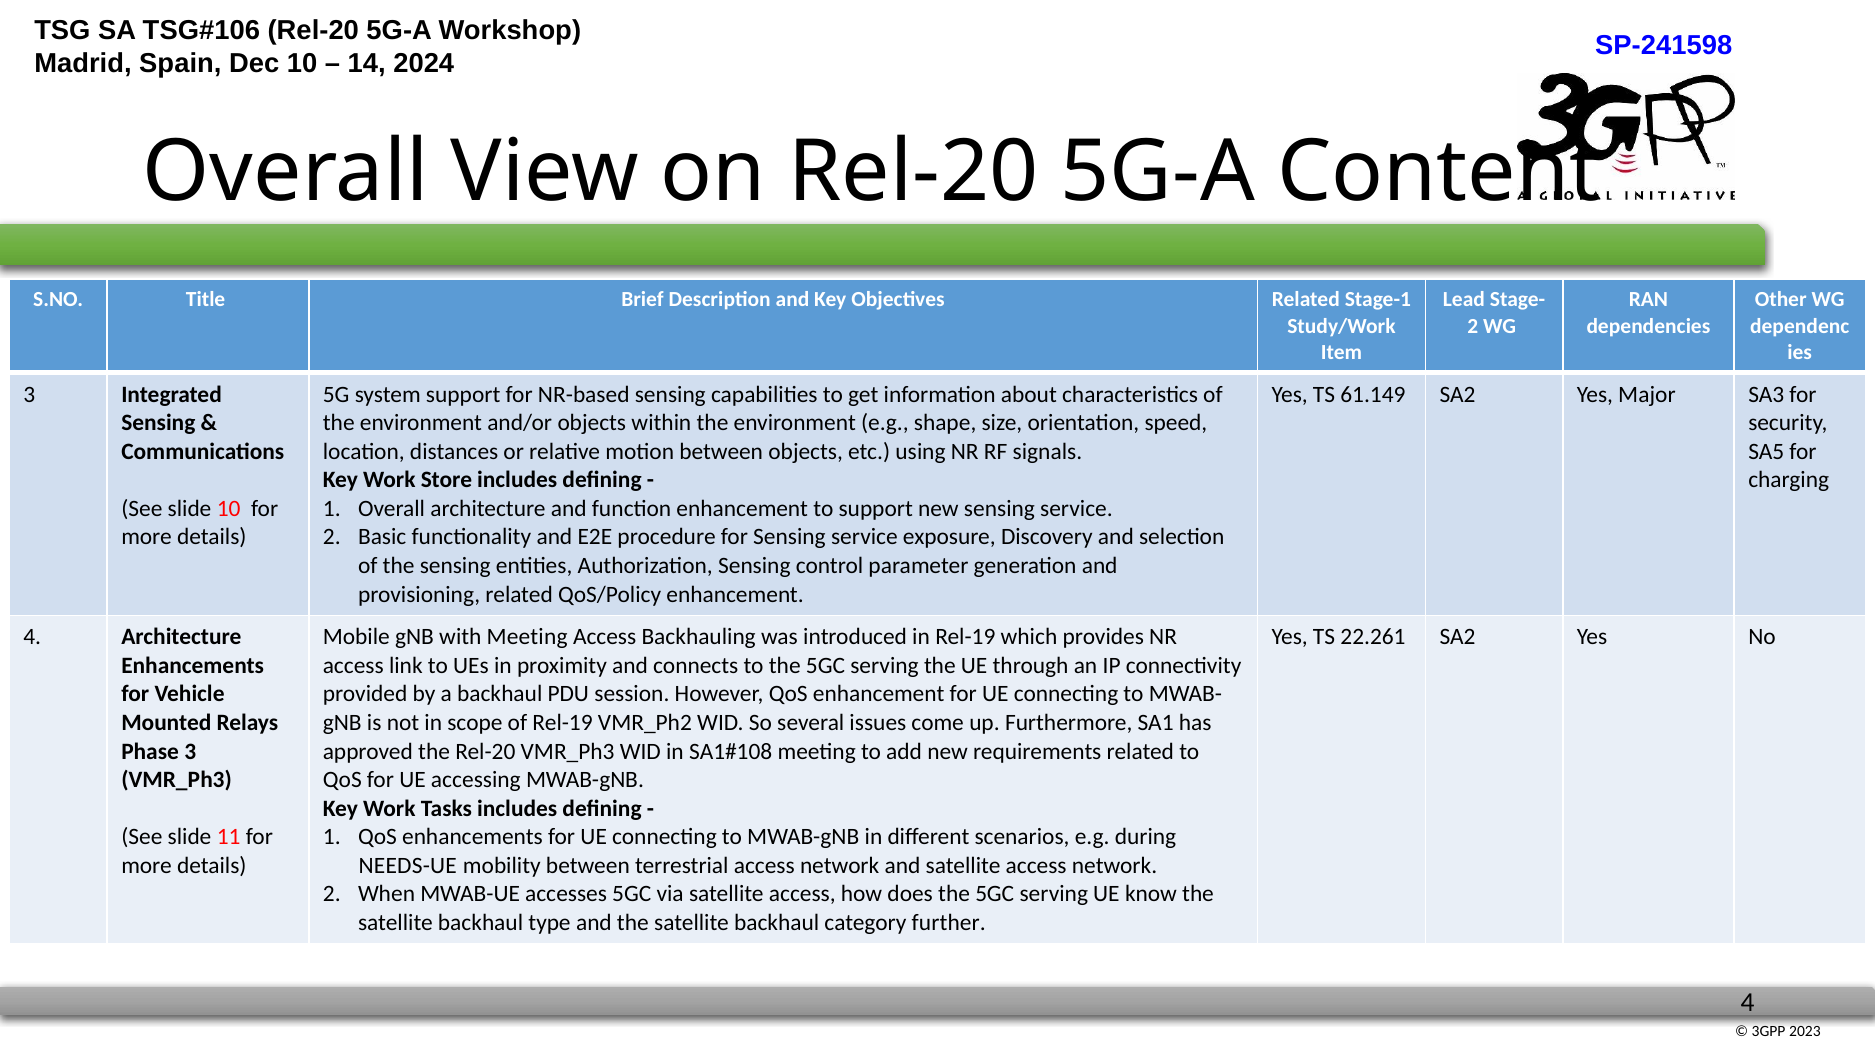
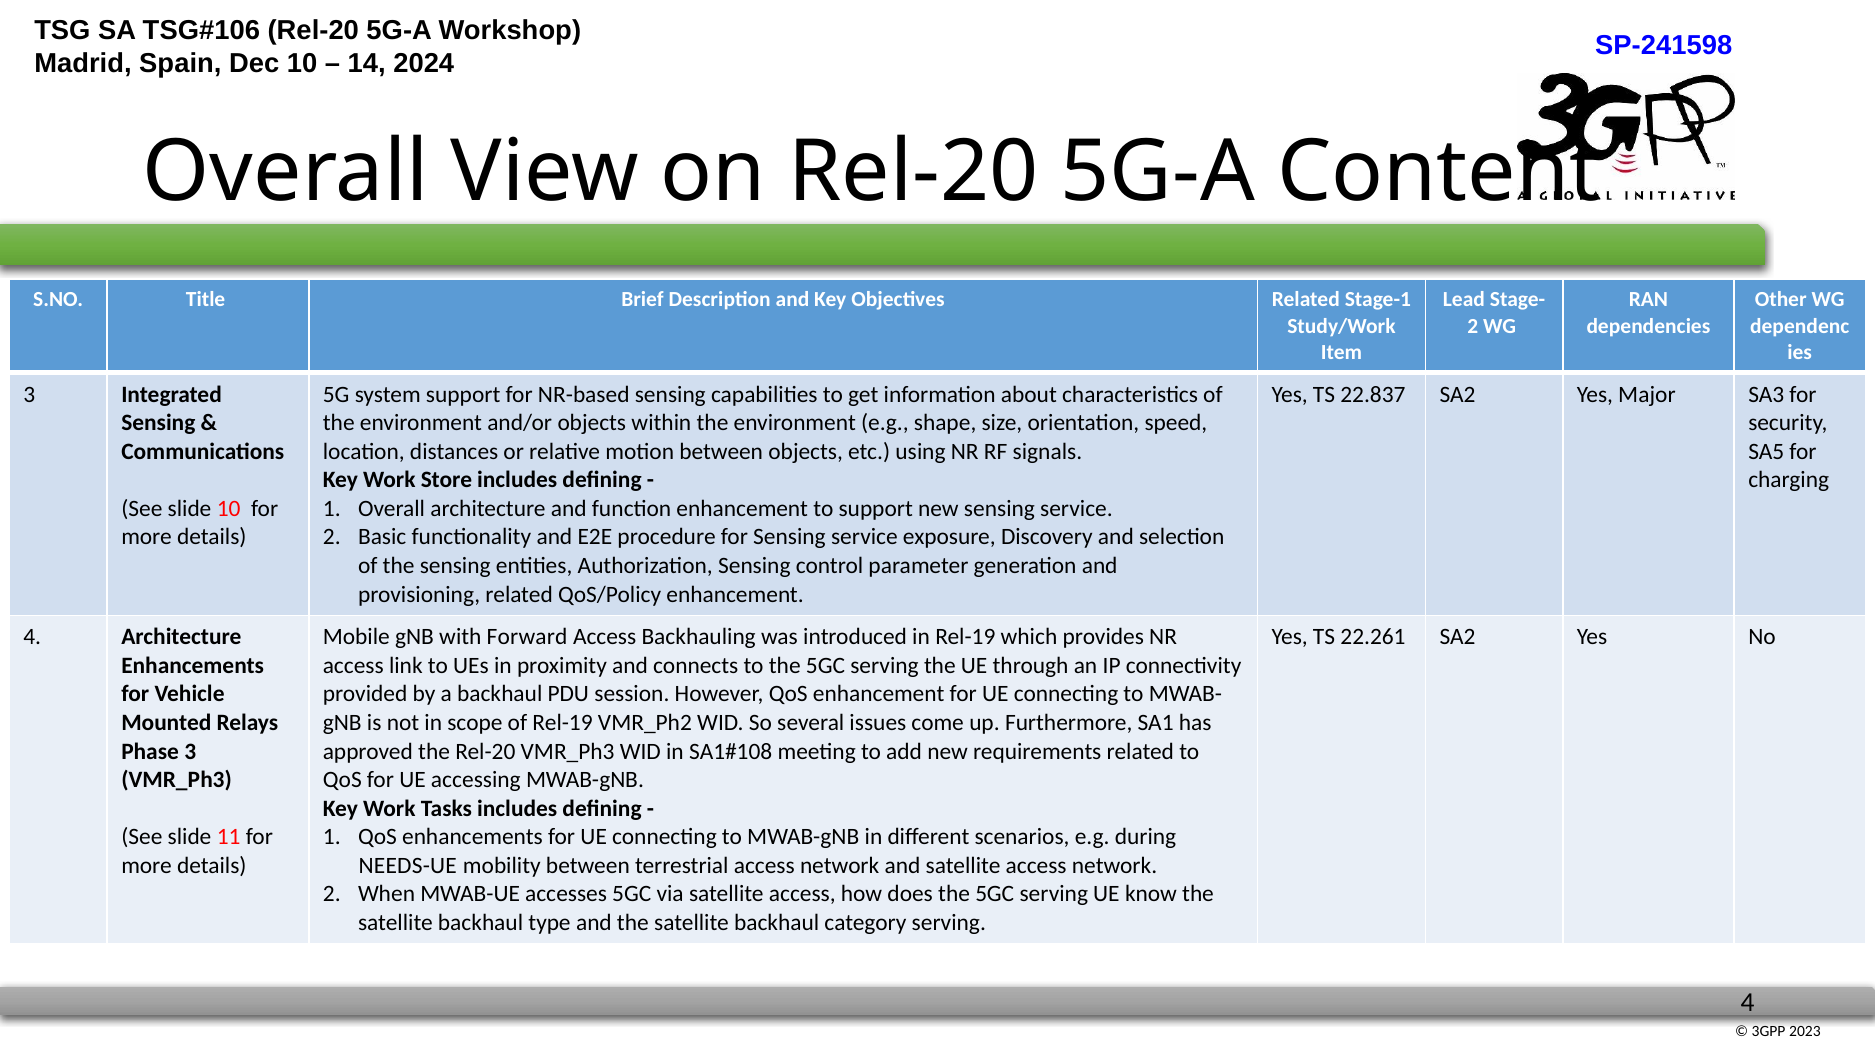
61.149: 61.149 -> 22.837
with Meeting: Meeting -> Forward
category further: further -> serving
